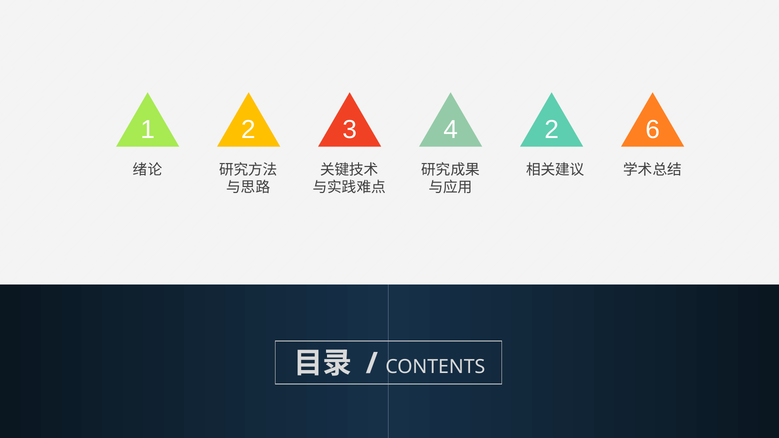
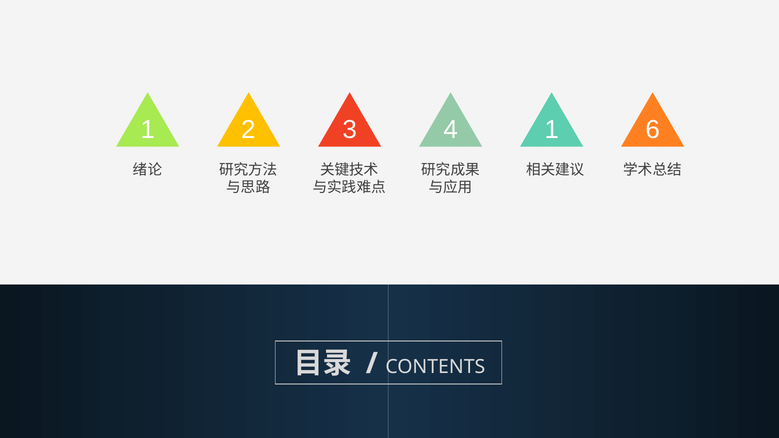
4 2: 2 -> 1
